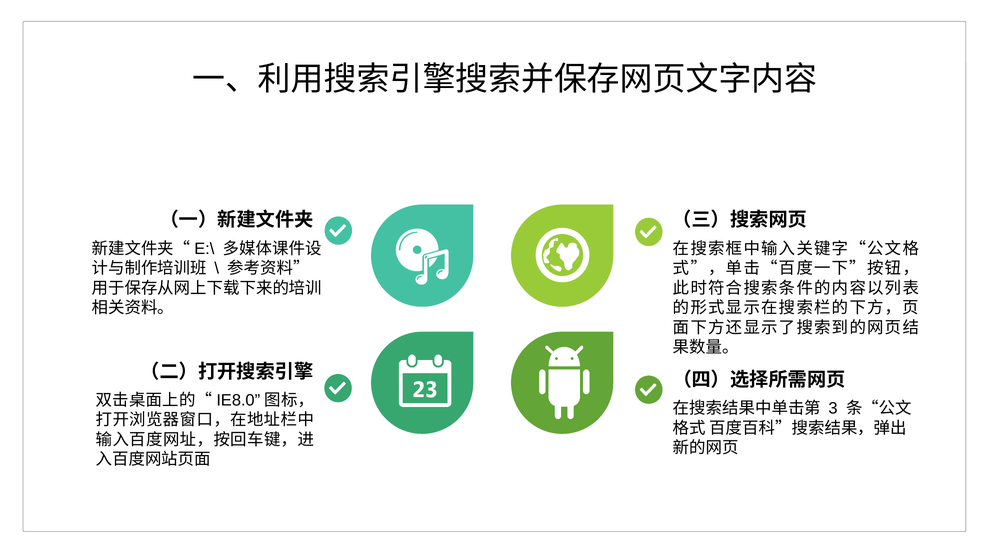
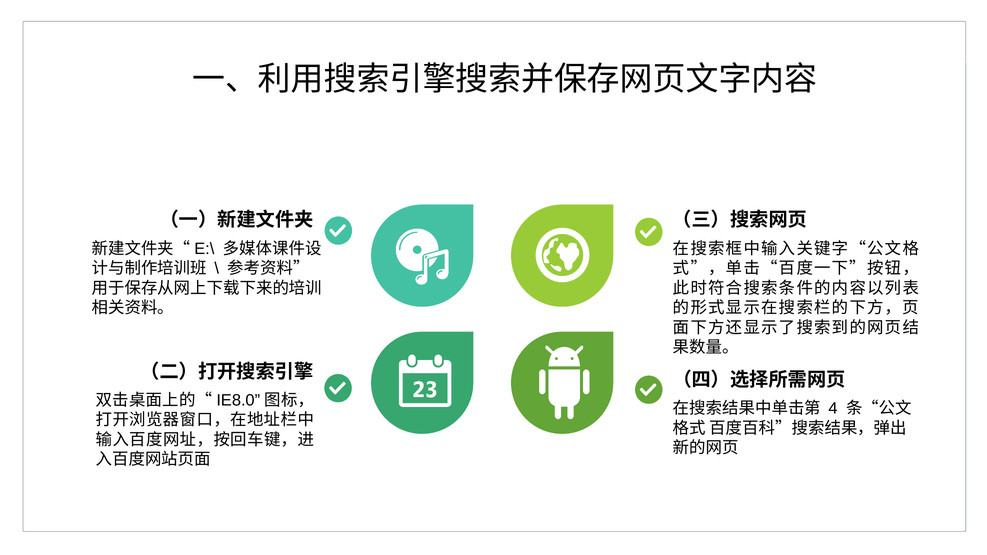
3: 3 -> 4
